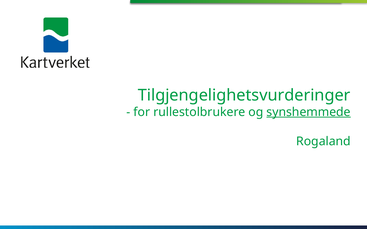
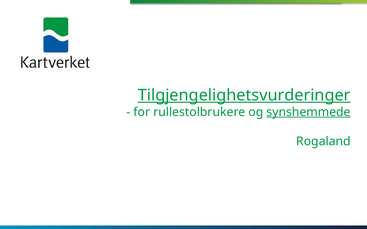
Tilgjengelighetsvurderinger underline: none -> present
